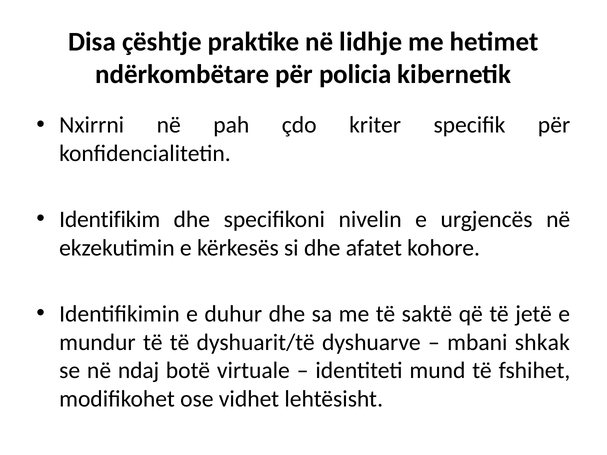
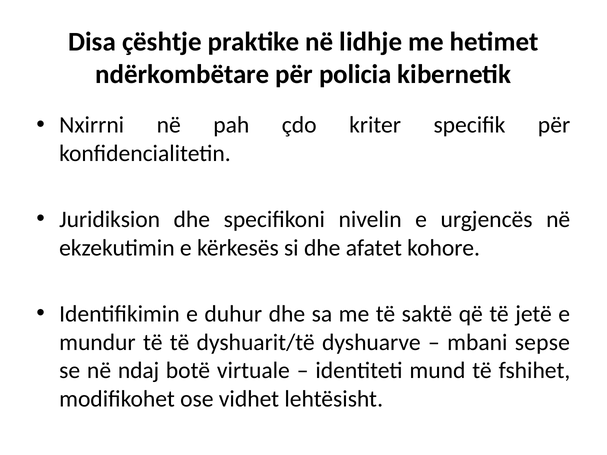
Identifikim: Identifikim -> Juridiksion
shkak: shkak -> sepse
